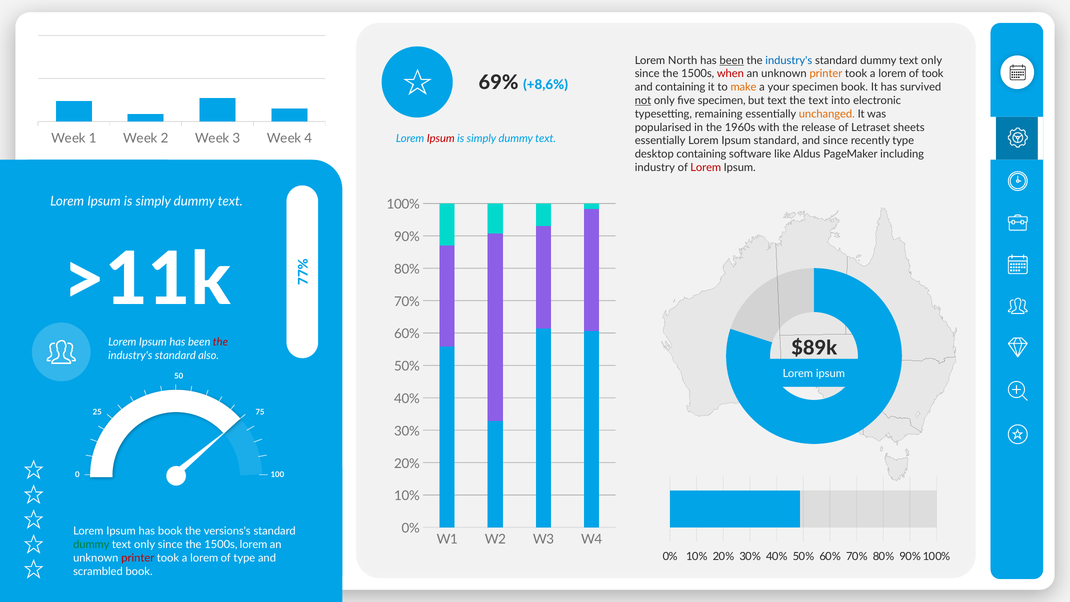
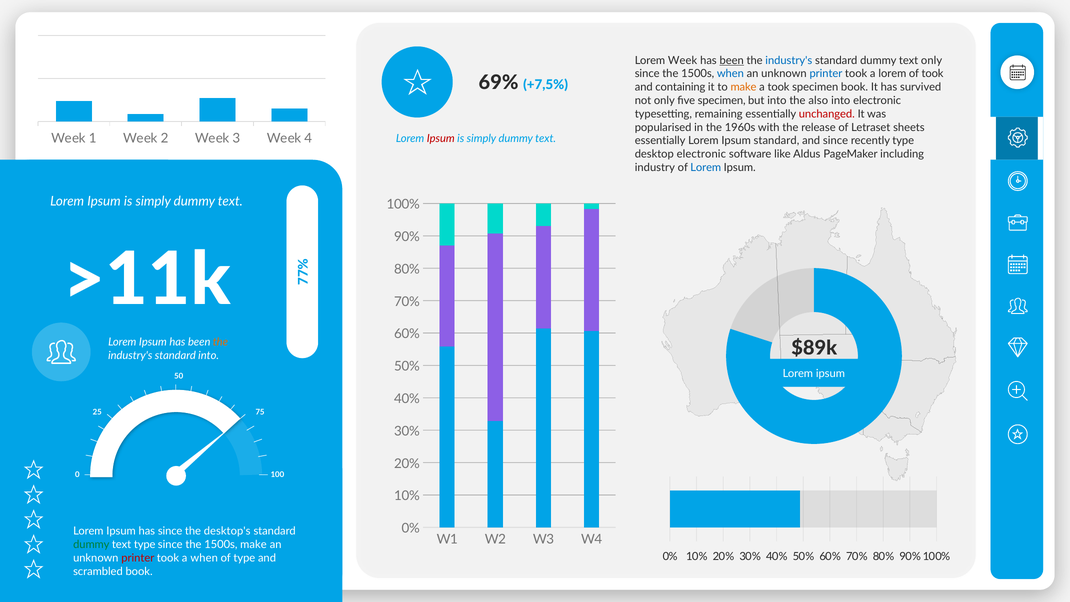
Lorem North: North -> Week
when at (730, 74) colour: red -> blue
printer at (826, 74) colour: orange -> blue
+8,6%: +8,6% -> +7,5%
a your: your -> took
not underline: present -> none
but text: text -> into
the text: text -> also
unchanged colour: orange -> red
desktop containing: containing -> electronic
Lorem at (706, 167) colour: red -> blue
the at (220, 342) colour: red -> orange
standard also: also -> into
has book: book -> since
versions's: versions's -> desktop's
only at (145, 544): only -> type
1500s lorem: lorem -> make
lorem at (204, 558): lorem -> when
